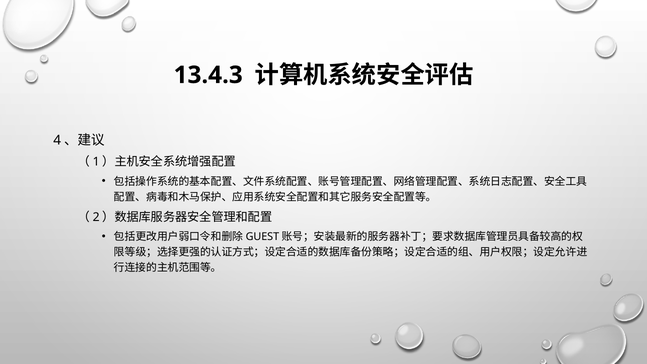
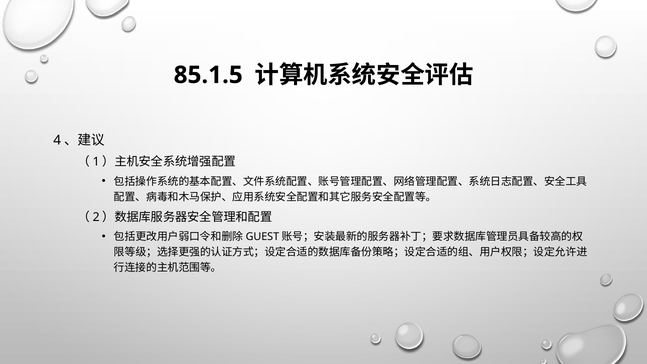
13.4.3: 13.4.3 -> 85.1.5
